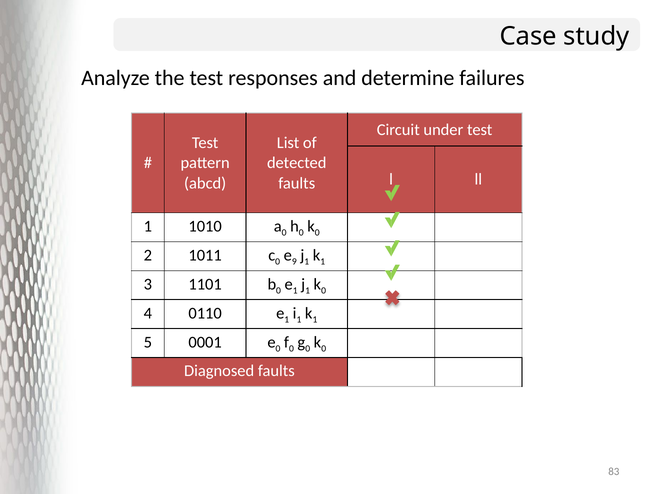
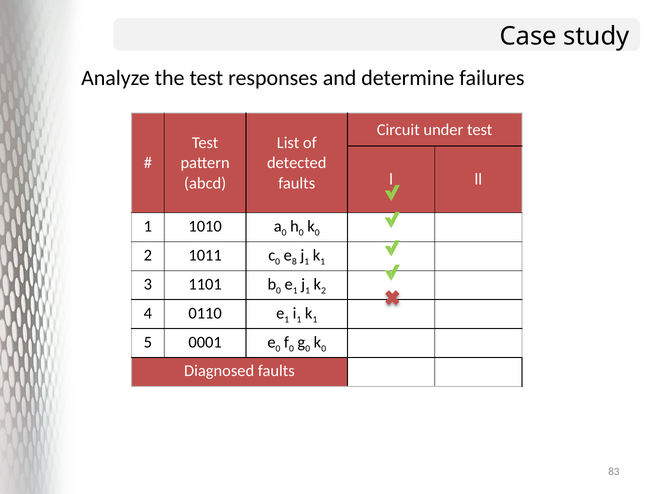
9: 9 -> 8
0 at (324, 291): 0 -> 2
